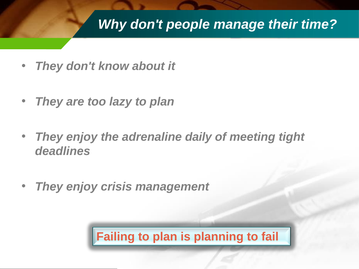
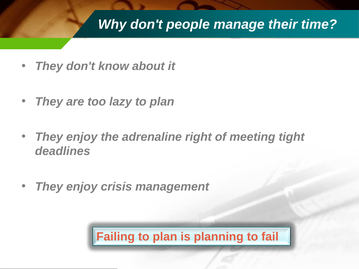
daily: daily -> right
